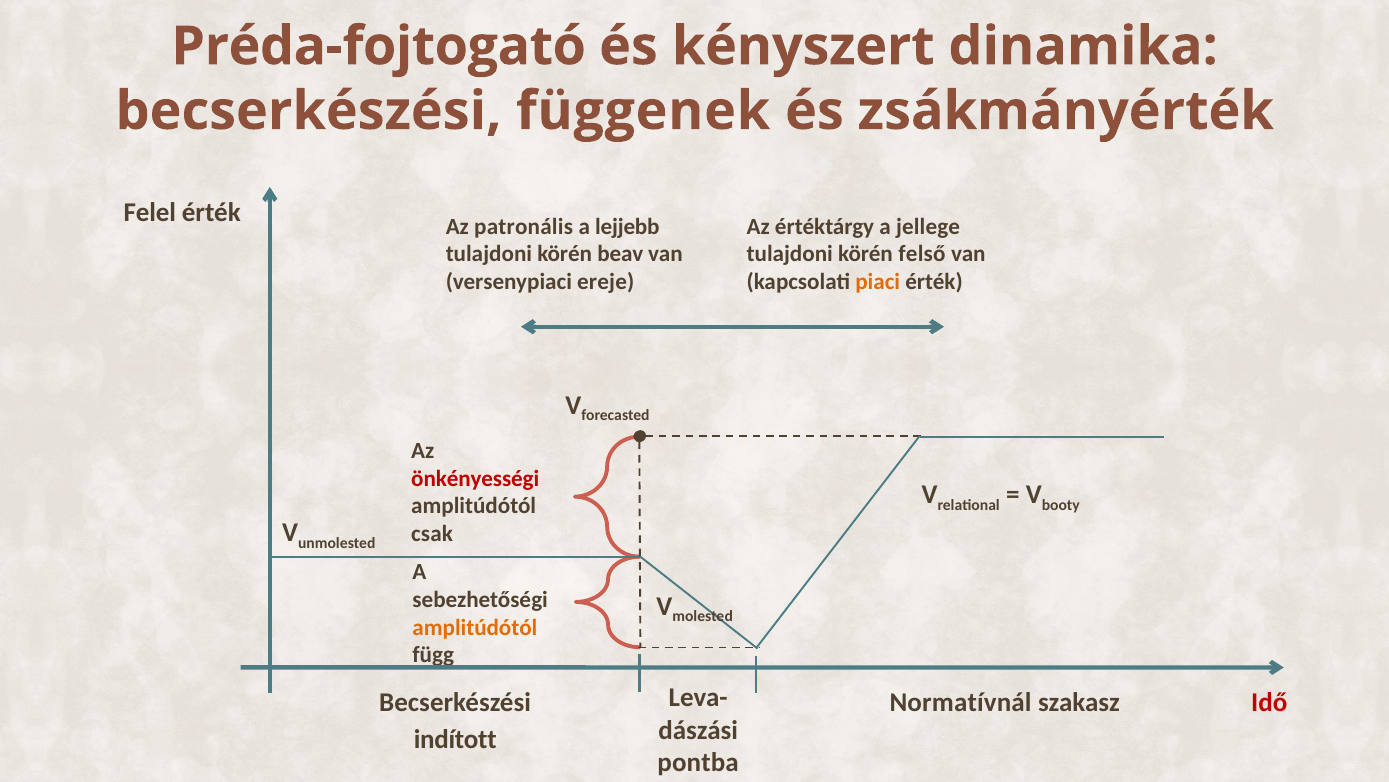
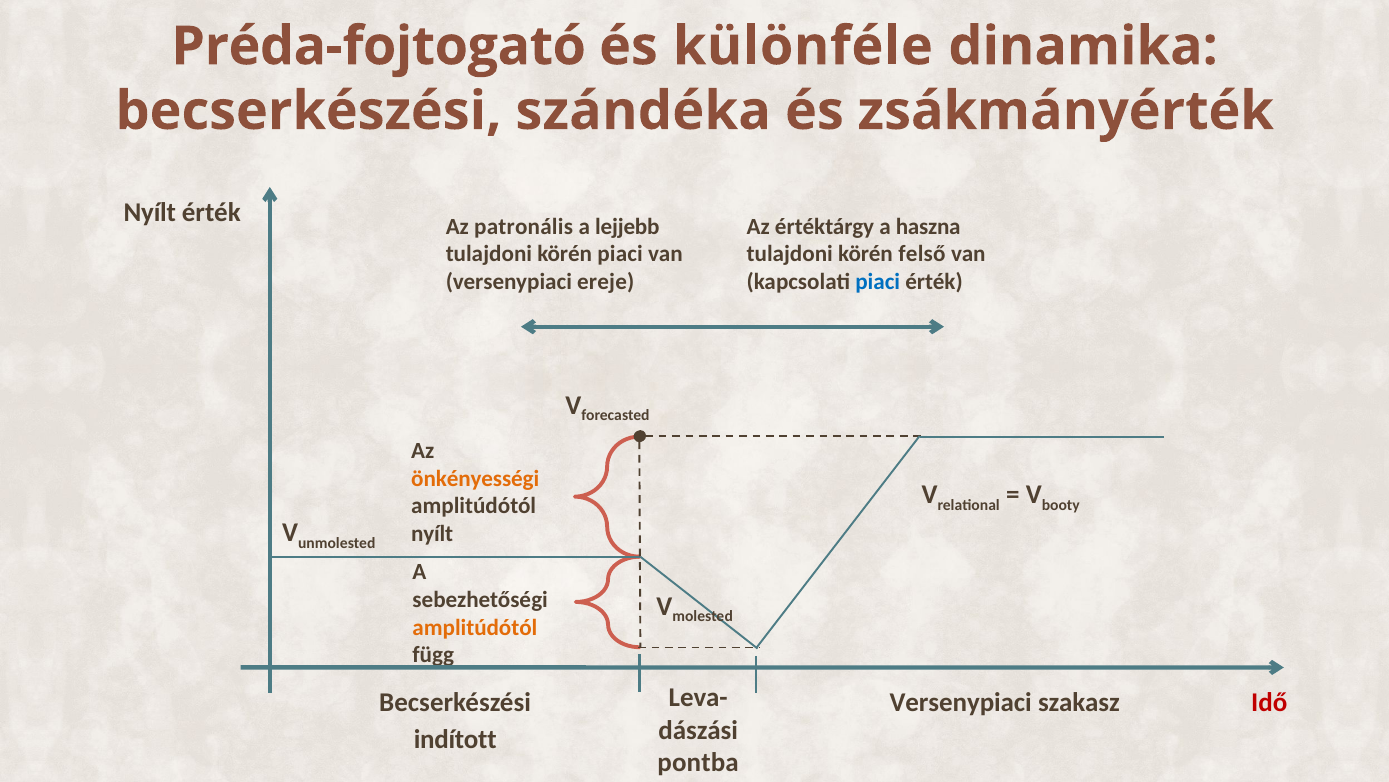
kényszert: kényszert -> különféle
függenek: függenek -> szándéka
Felel at (150, 212): Felel -> Nyílt
jellege: jellege -> haszna
körén beav: beav -> piaci
piaci at (878, 282) colour: orange -> blue
önkényességi colour: red -> orange
csak at (432, 534): csak -> nyílt
Normatívnál at (961, 702): Normatívnál -> Versenypiaci
